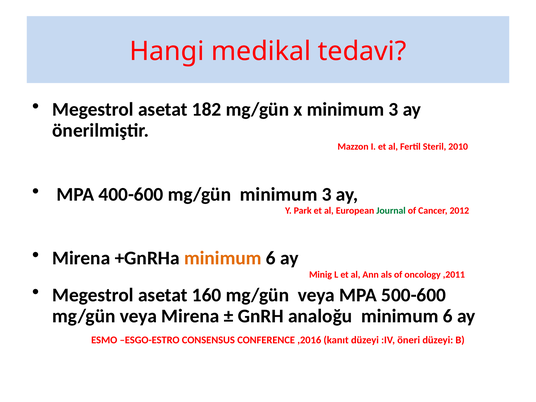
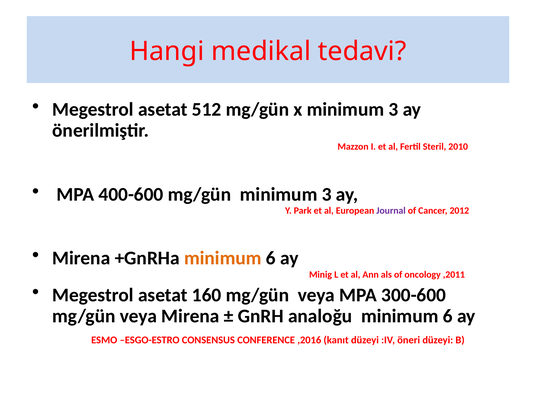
182: 182 -> 512
Journal colour: green -> purple
500-600: 500-600 -> 300-600
